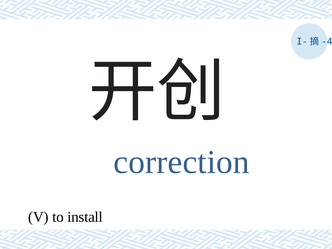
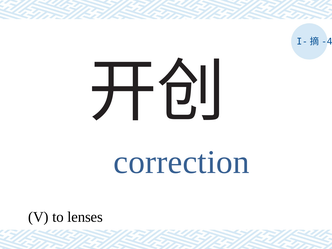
install: install -> lenses
